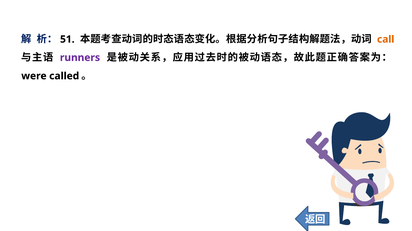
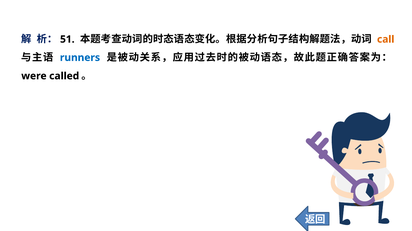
runners colour: purple -> blue
